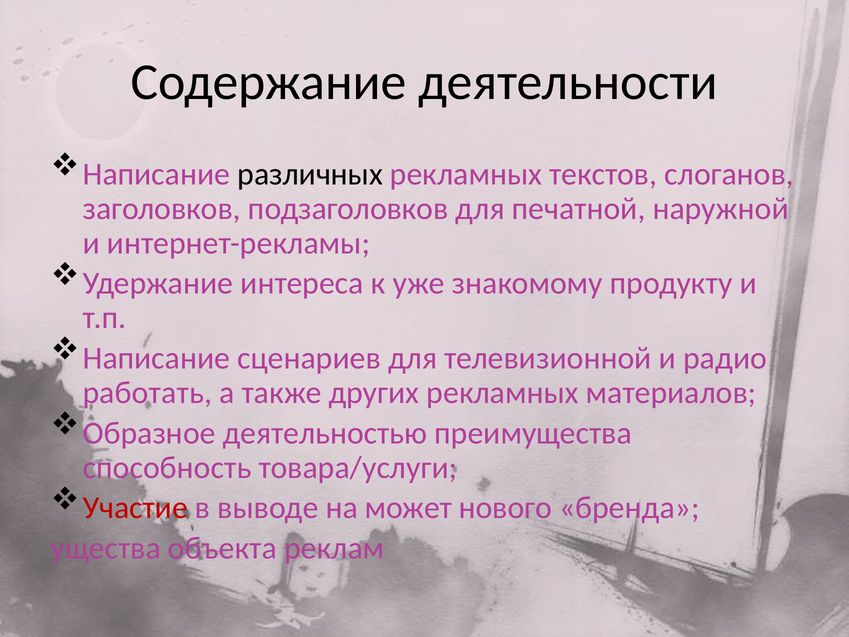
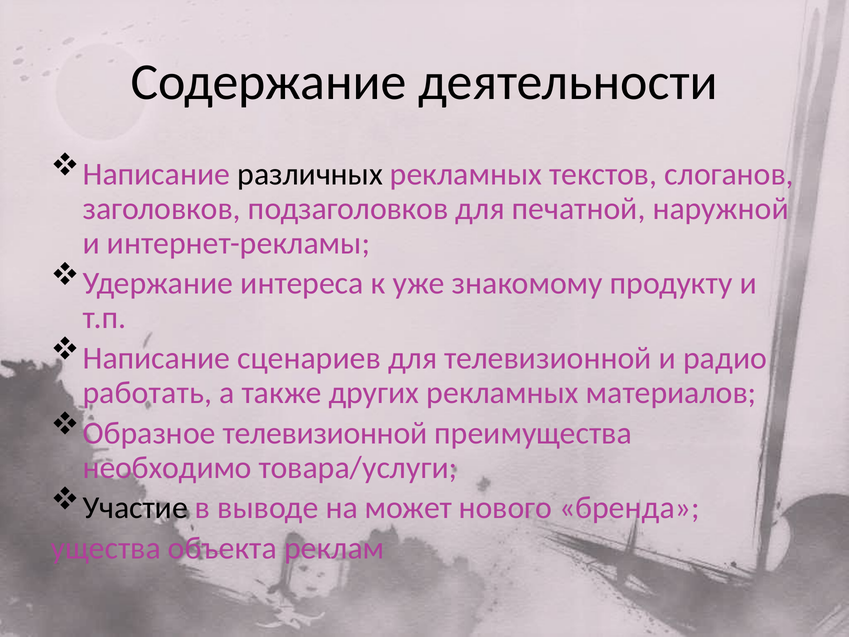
Образное деятельностью: деятельностью -> телевизионной
способность: способность -> необходимо
Участие colour: red -> black
